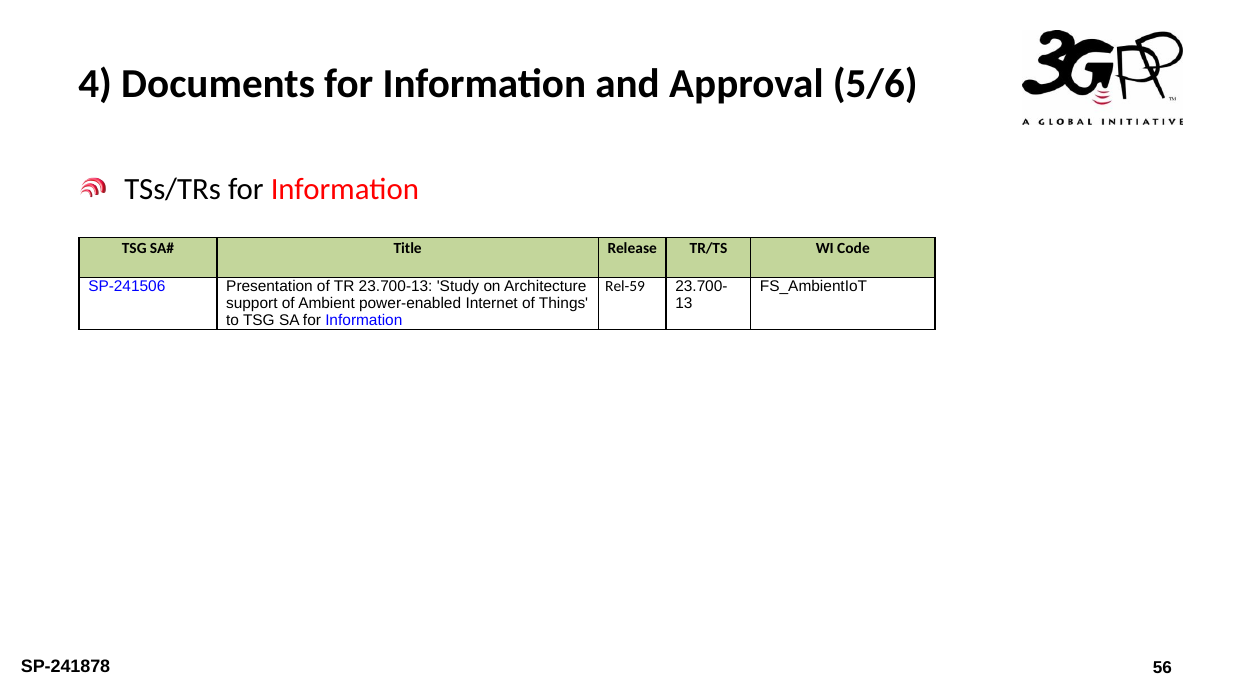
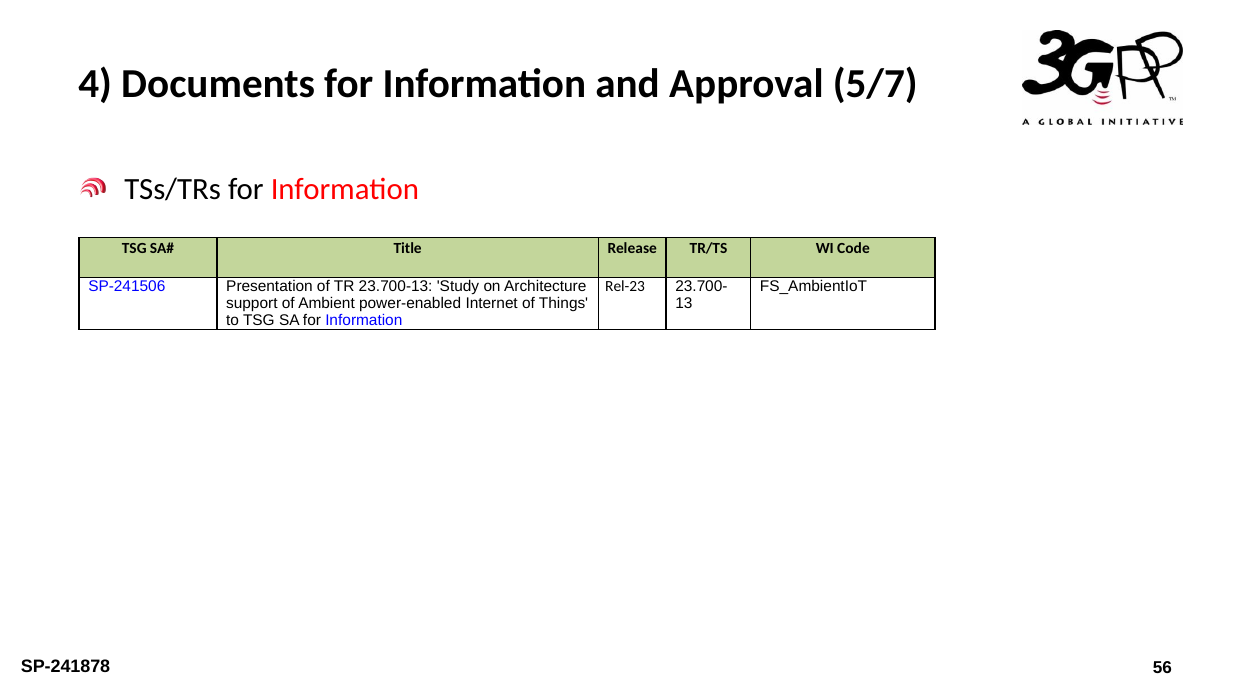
5/6: 5/6 -> 5/7
Rel-59: Rel-59 -> Rel-23
